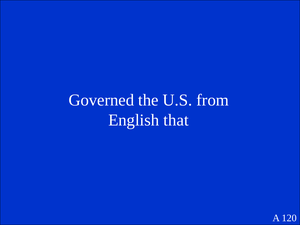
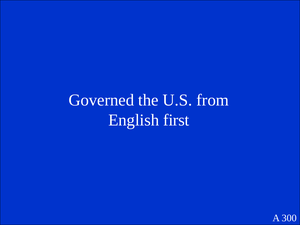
that: that -> first
120: 120 -> 300
